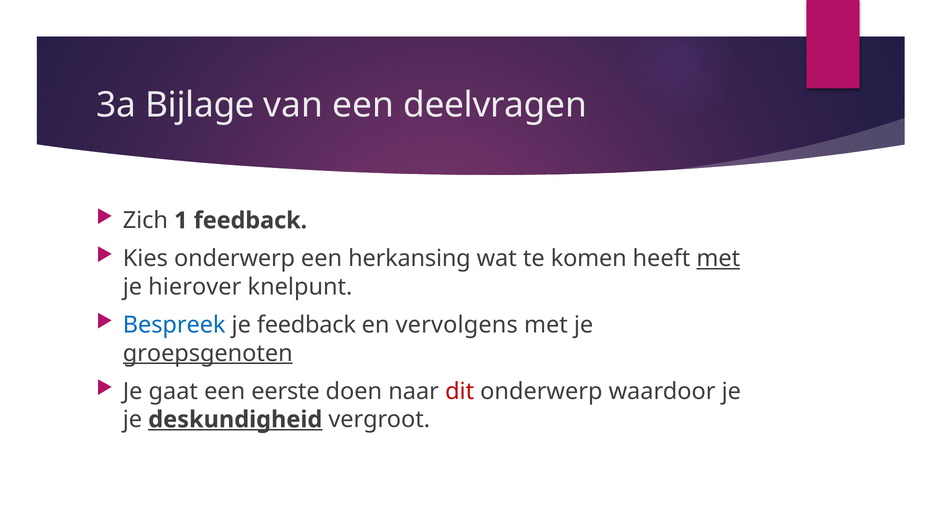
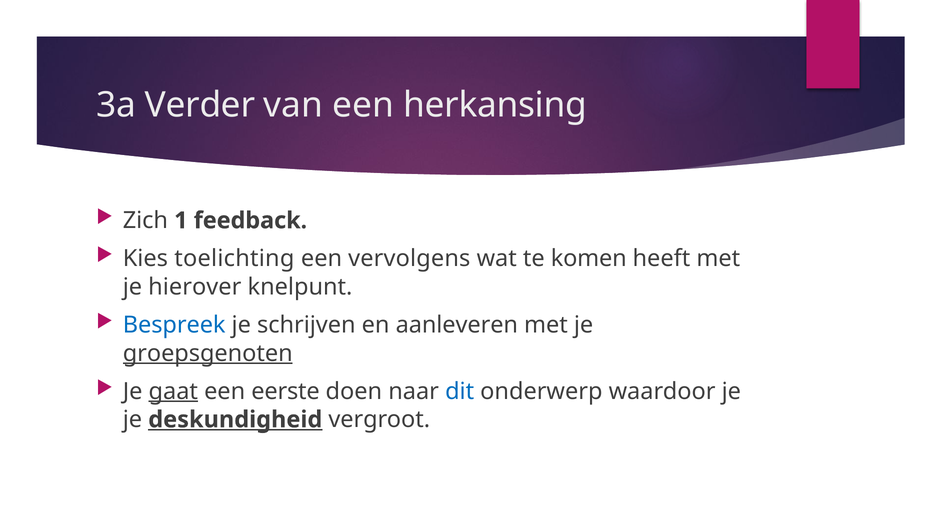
Bijlage: Bijlage -> Verder
deelvragen: deelvragen -> herkansing
Kies onderwerp: onderwerp -> toelichting
herkansing: herkansing -> vervolgens
met at (718, 259) underline: present -> none
je feedback: feedback -> schrijven
vervolgens: vervolgens -> aanleveren
gaat underline: none -> present
dit colour: red -> blue
